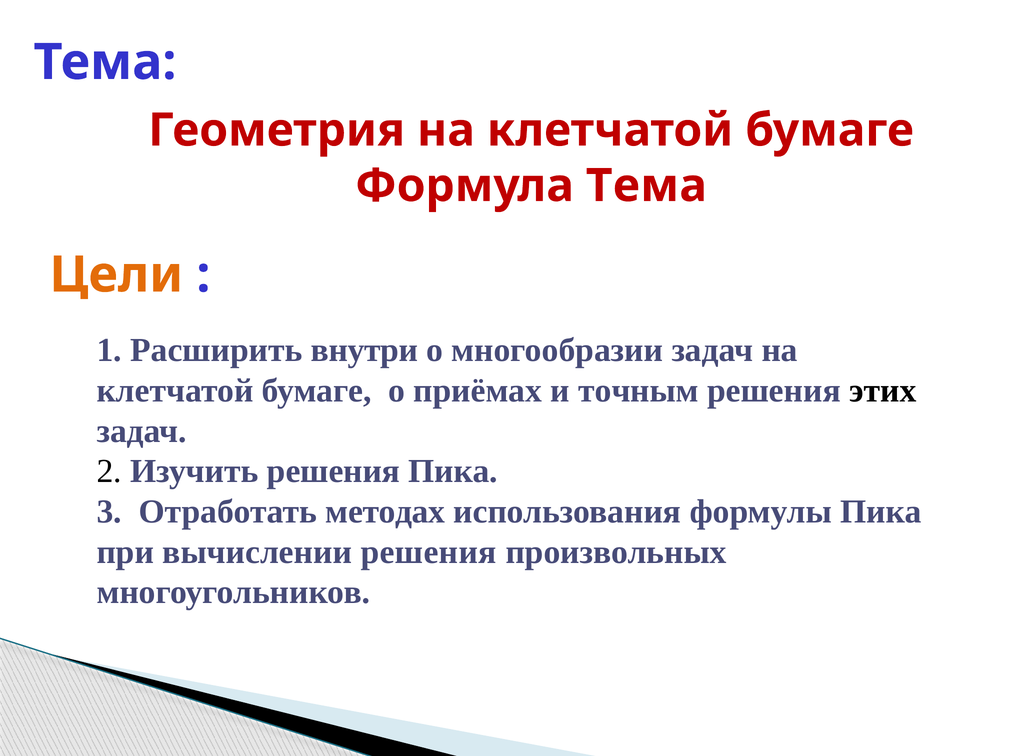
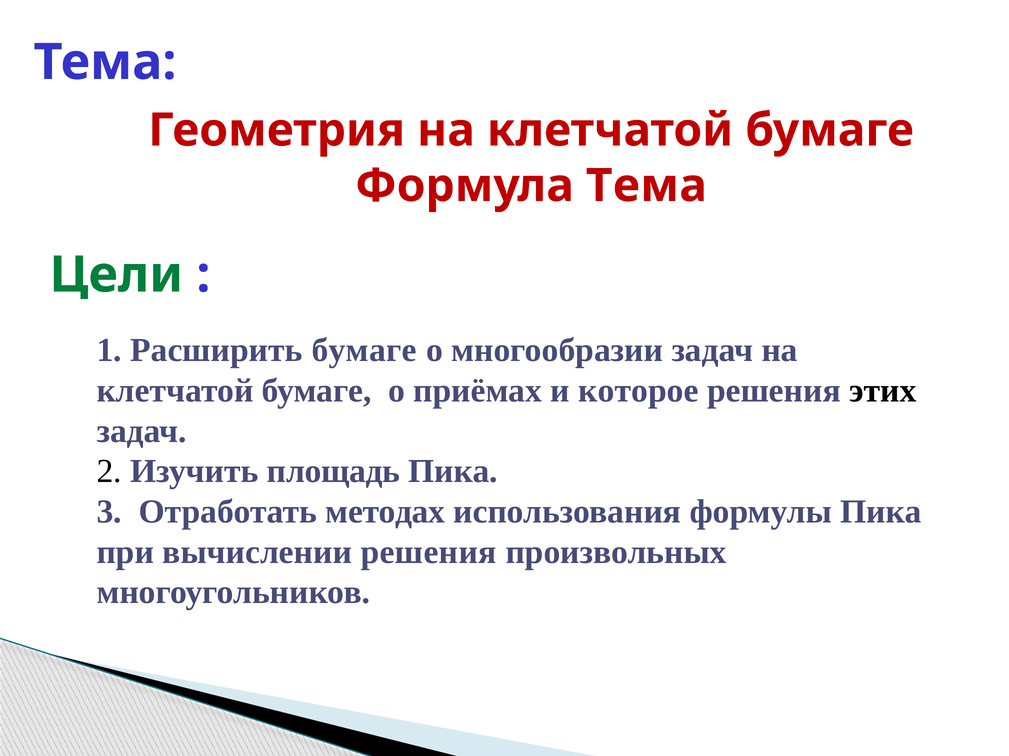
Цели colour: orange -> green
Расширить внутри: внутри -> бумаге
точным: точным -> которое
Изучить решения: решения -> площадь
